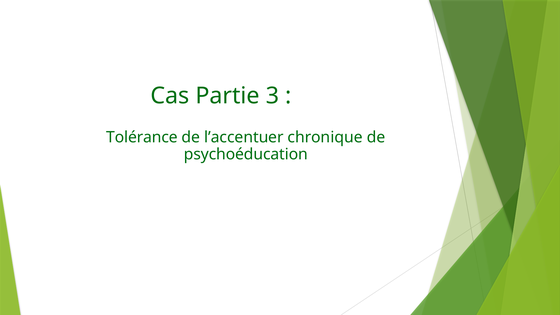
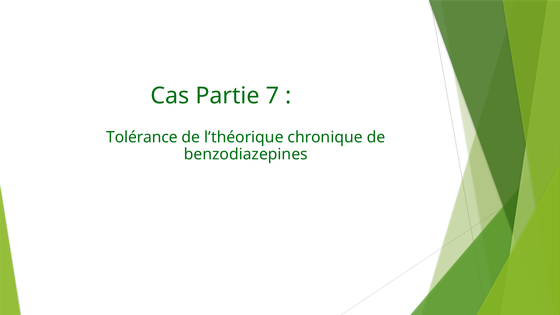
3: 3 -> 7
l’accentuer: l’accentuer -> l’théorique
psychoéducation: psychoéducation -> benzodiazepines
